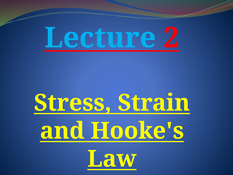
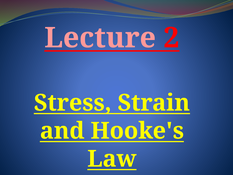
Lecture colour: light blue -> pink
